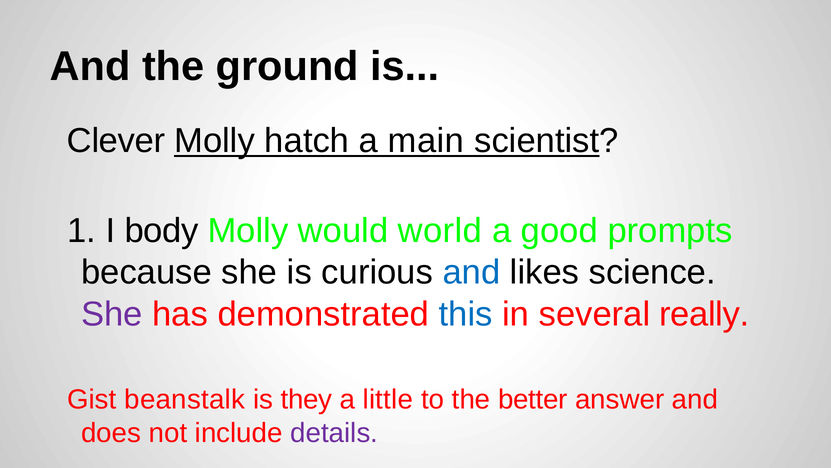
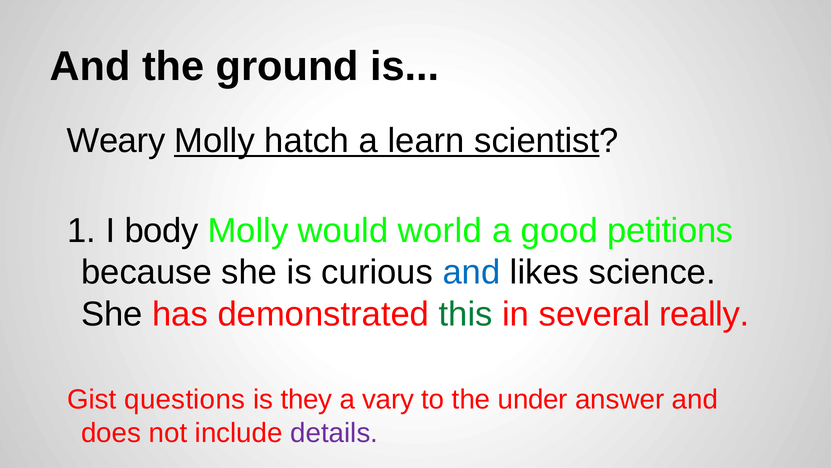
Clever: Clever -> Weary
main: main -> learn
prompts: prompts -> petitions
She at (112, 314) colour: purple -> black
this colour: blue -> green
beanstalk: beanstalk -> questions
little: little -> vary
better: better -> under
